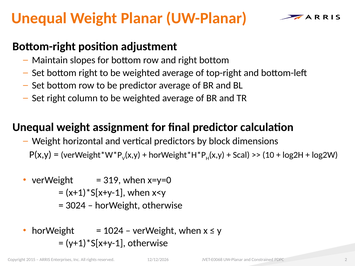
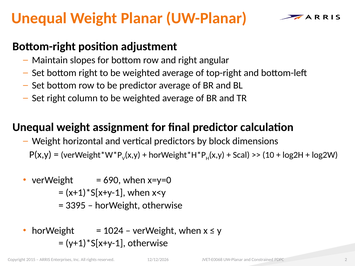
right bottom: bottom -> angular
319: 319 -> 690
3024: 3024 -> 3395
